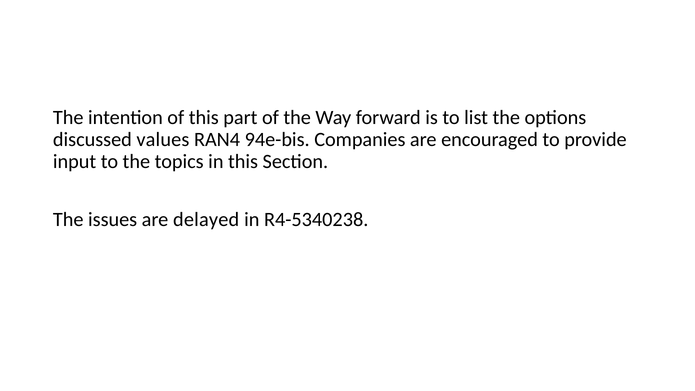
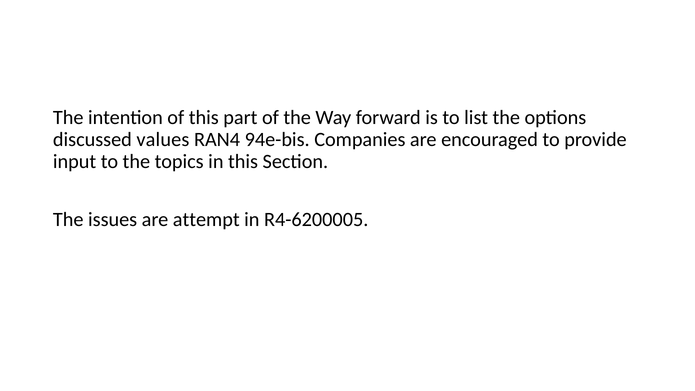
delayed: delayed -> attempt
R4-5340238: R4-5340238 -> R4-6200005
